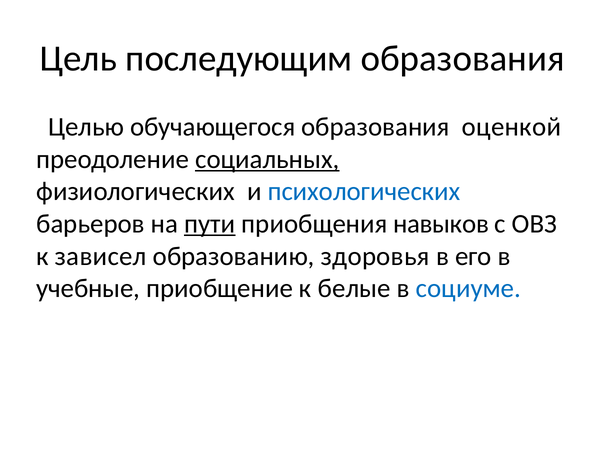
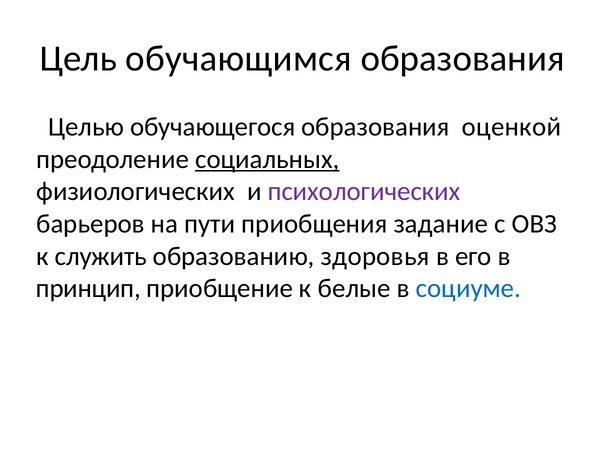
последующим: последующим -> обучающимся
психологических colour: blue -> purple
пути underline: present -> none
навыков: навыков -> задание
зависел: зависел -> служить
учебные: учебные -> принцип
